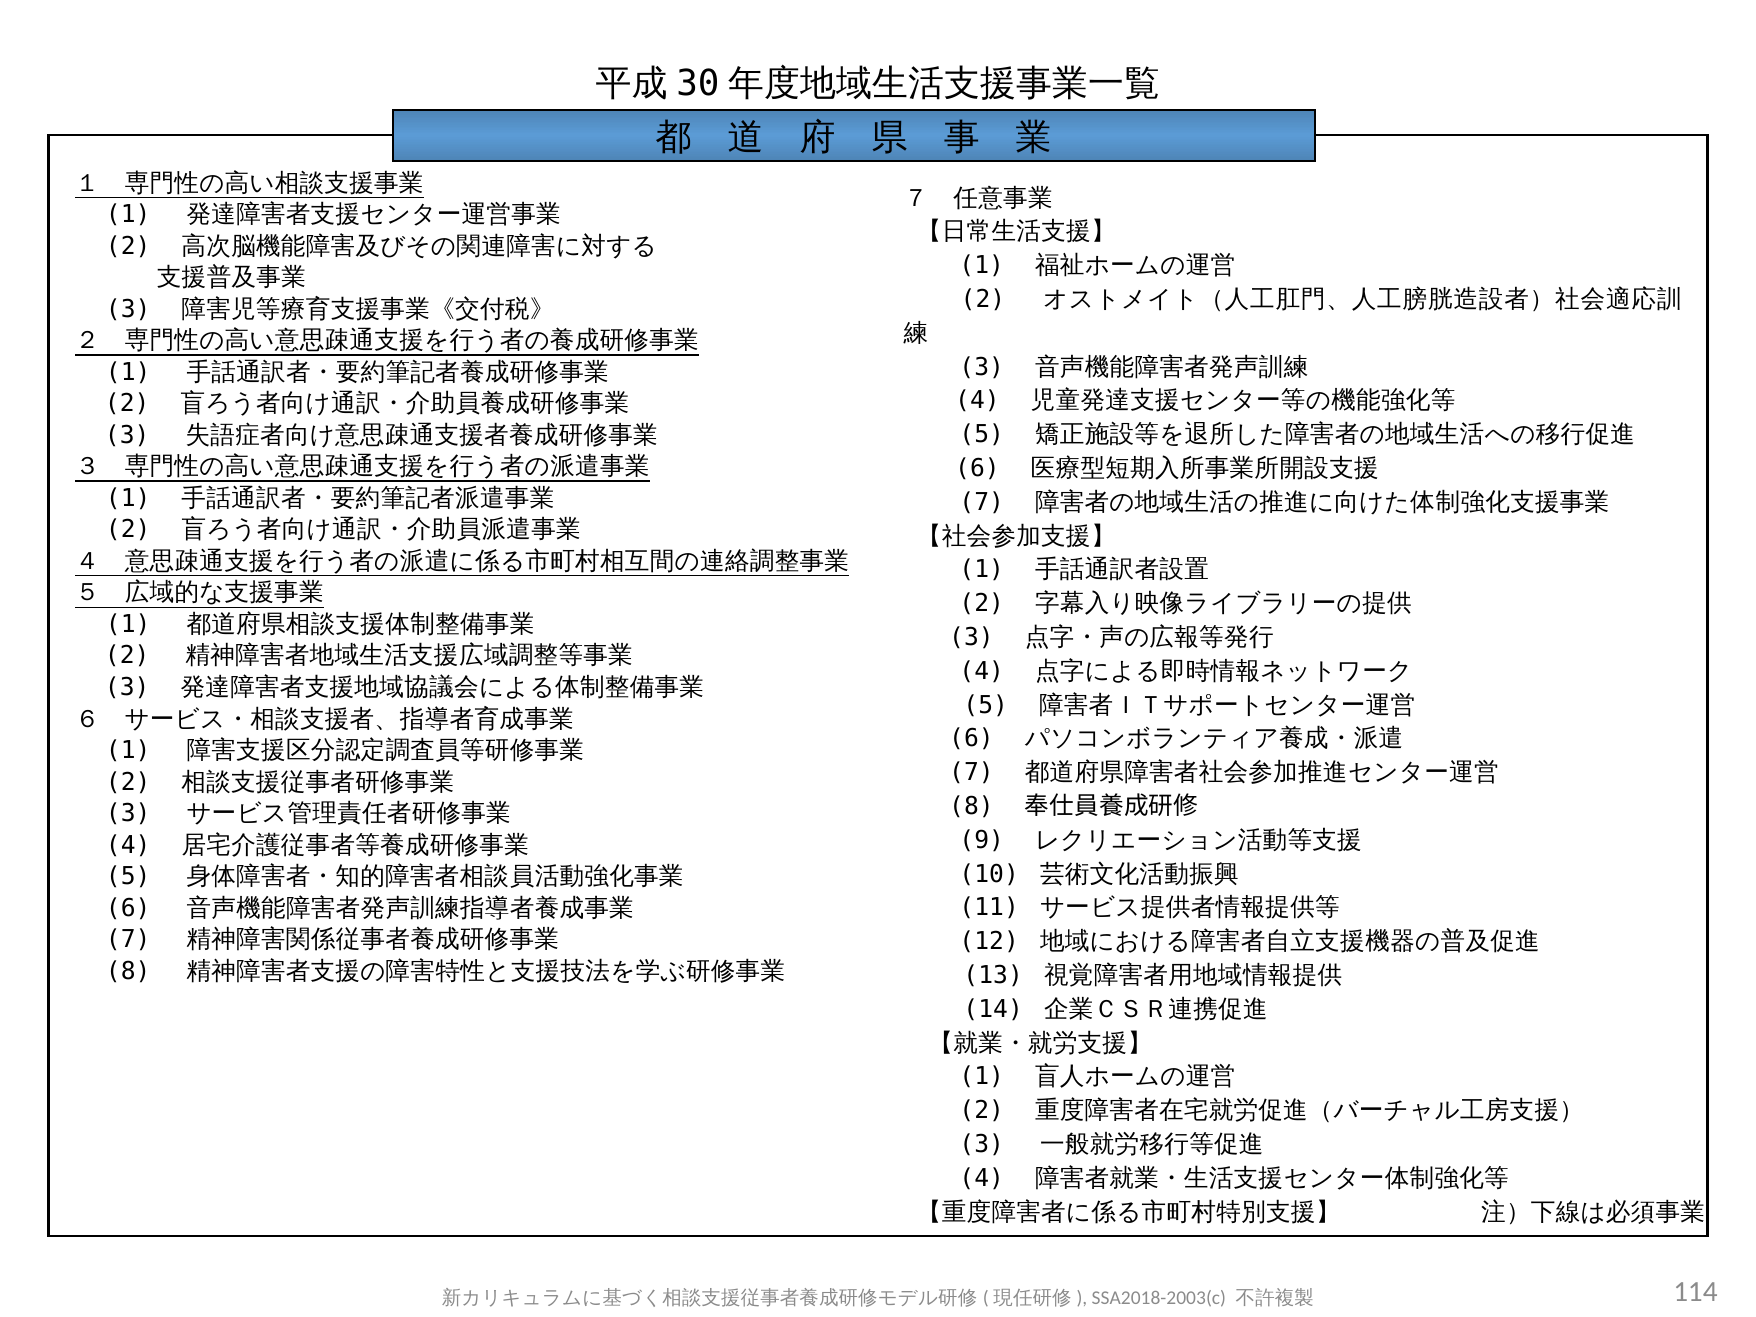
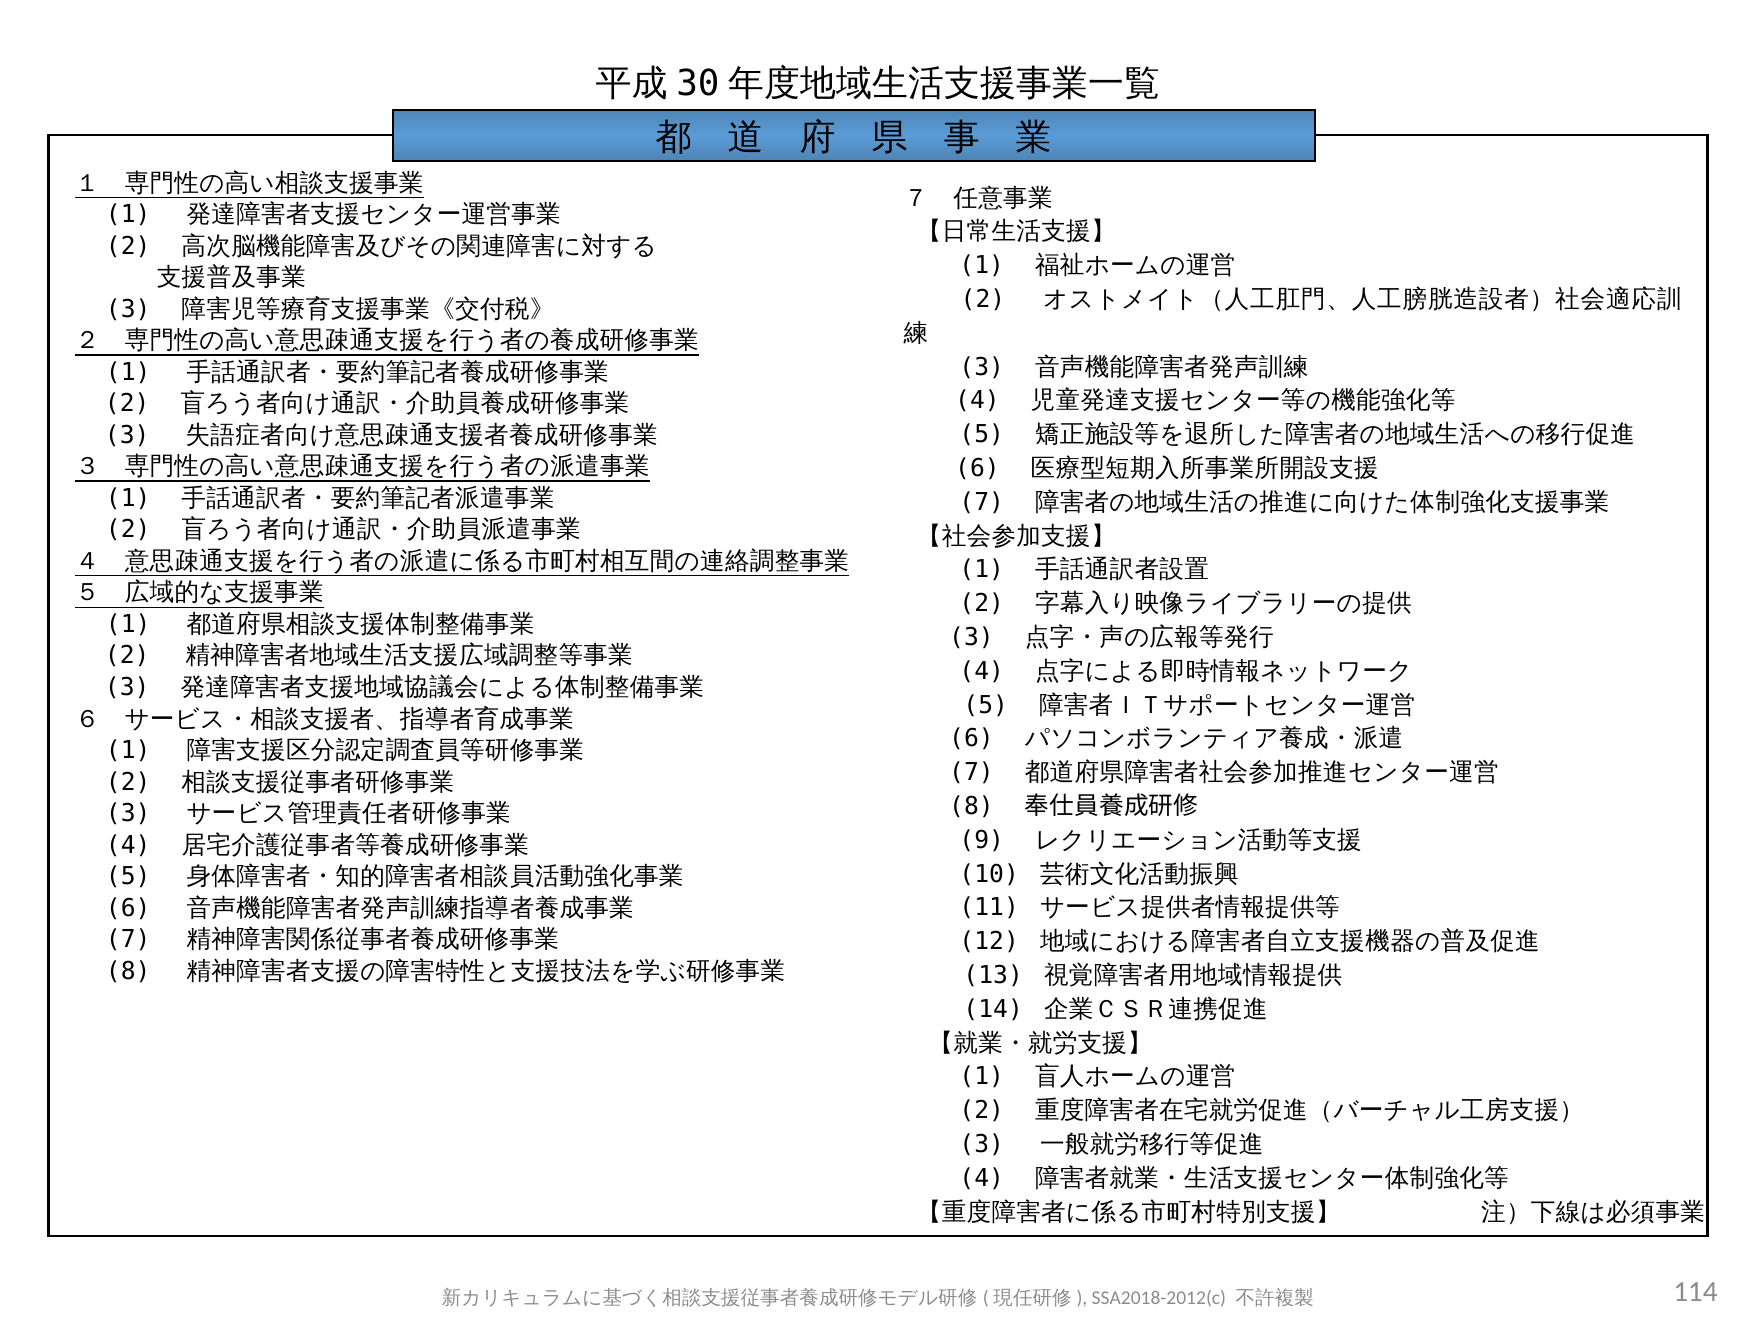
SSA2018-2003(c: SSA2018-2003(c -> SSA2018-2012(c
